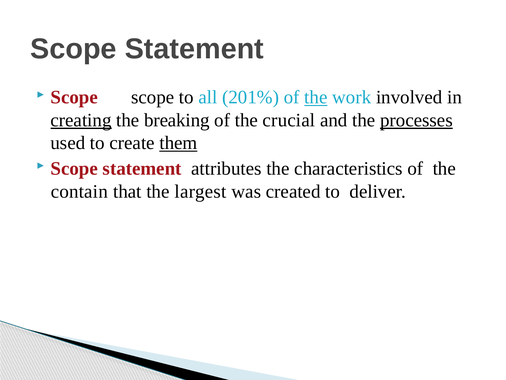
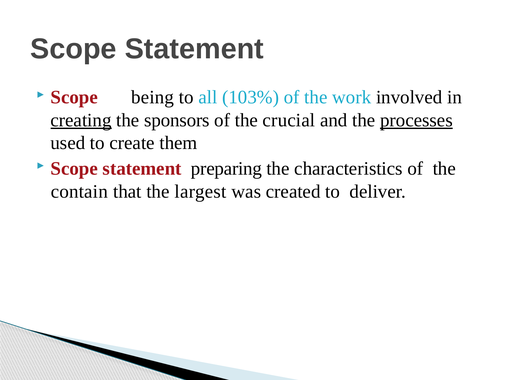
Scope scope: scope -> being
201%: 201% -> 103%
the at (316, 97) underline: present -> none
breaking: breaking -> sponsors
them underline: present -> none
attributes: attributes -> preparing
